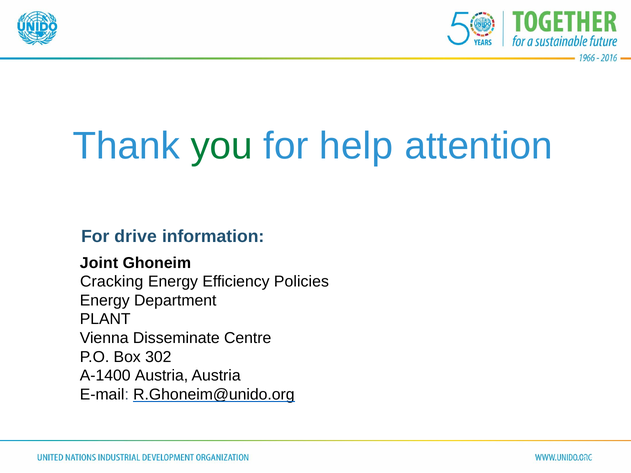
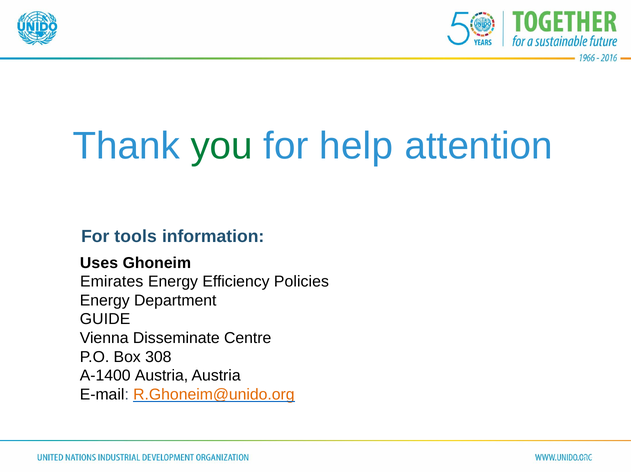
drive: drive -> tools
Joint: Joint -> Uses
Cracking: Cracking -> Emirates
PLANT: PLANT -> GUIDE
302: 302 -> 308
R.Ghoneim@unido.org colour: black -> orange
